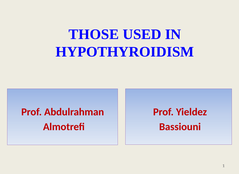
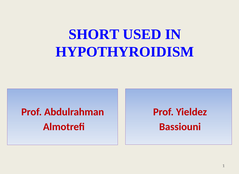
THOSE: THOSE -> SHORT
